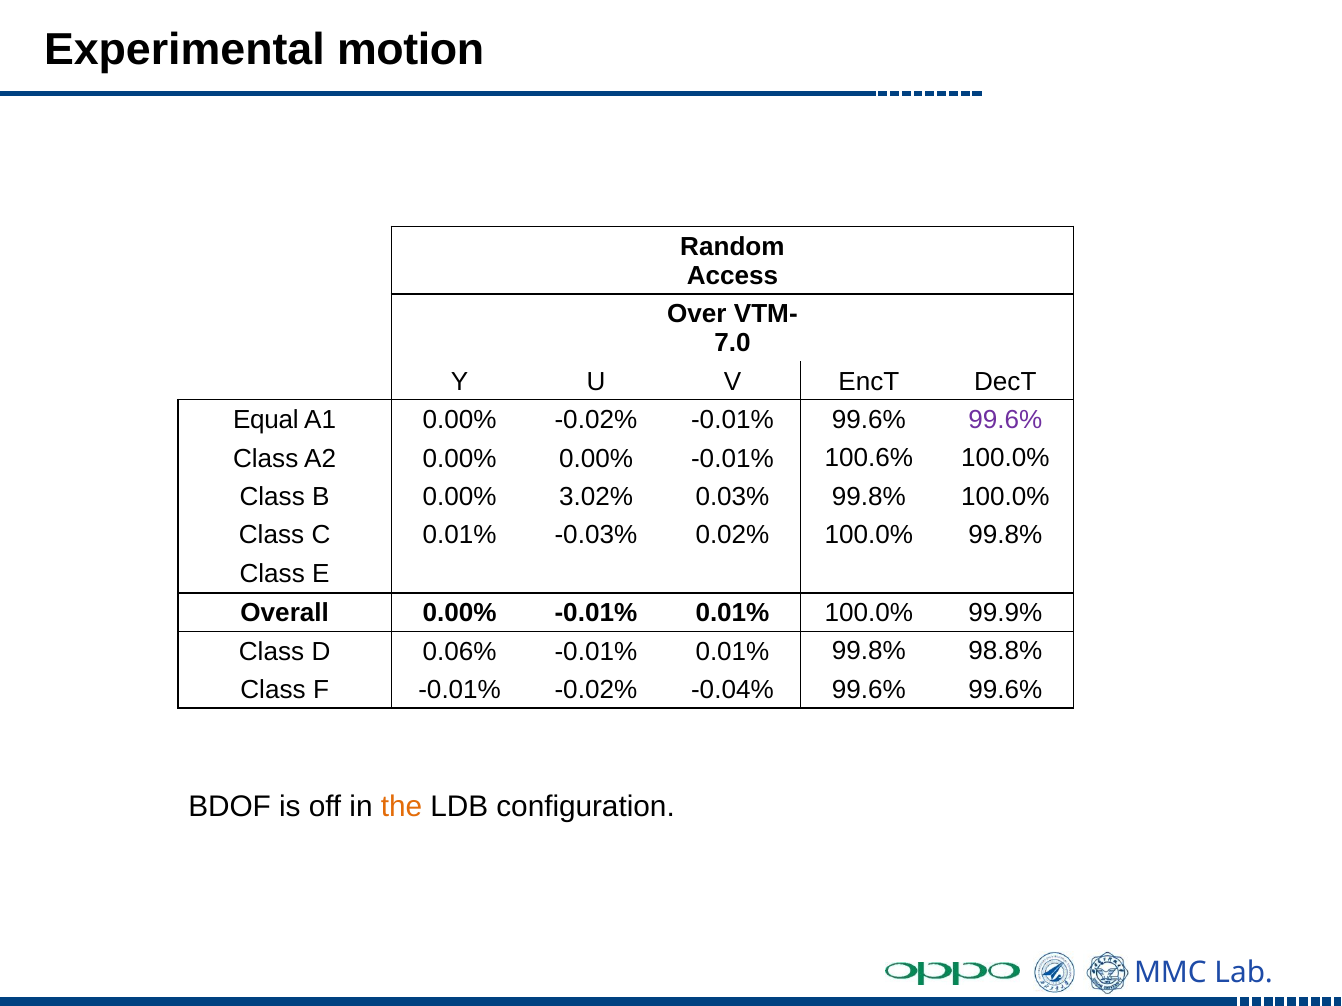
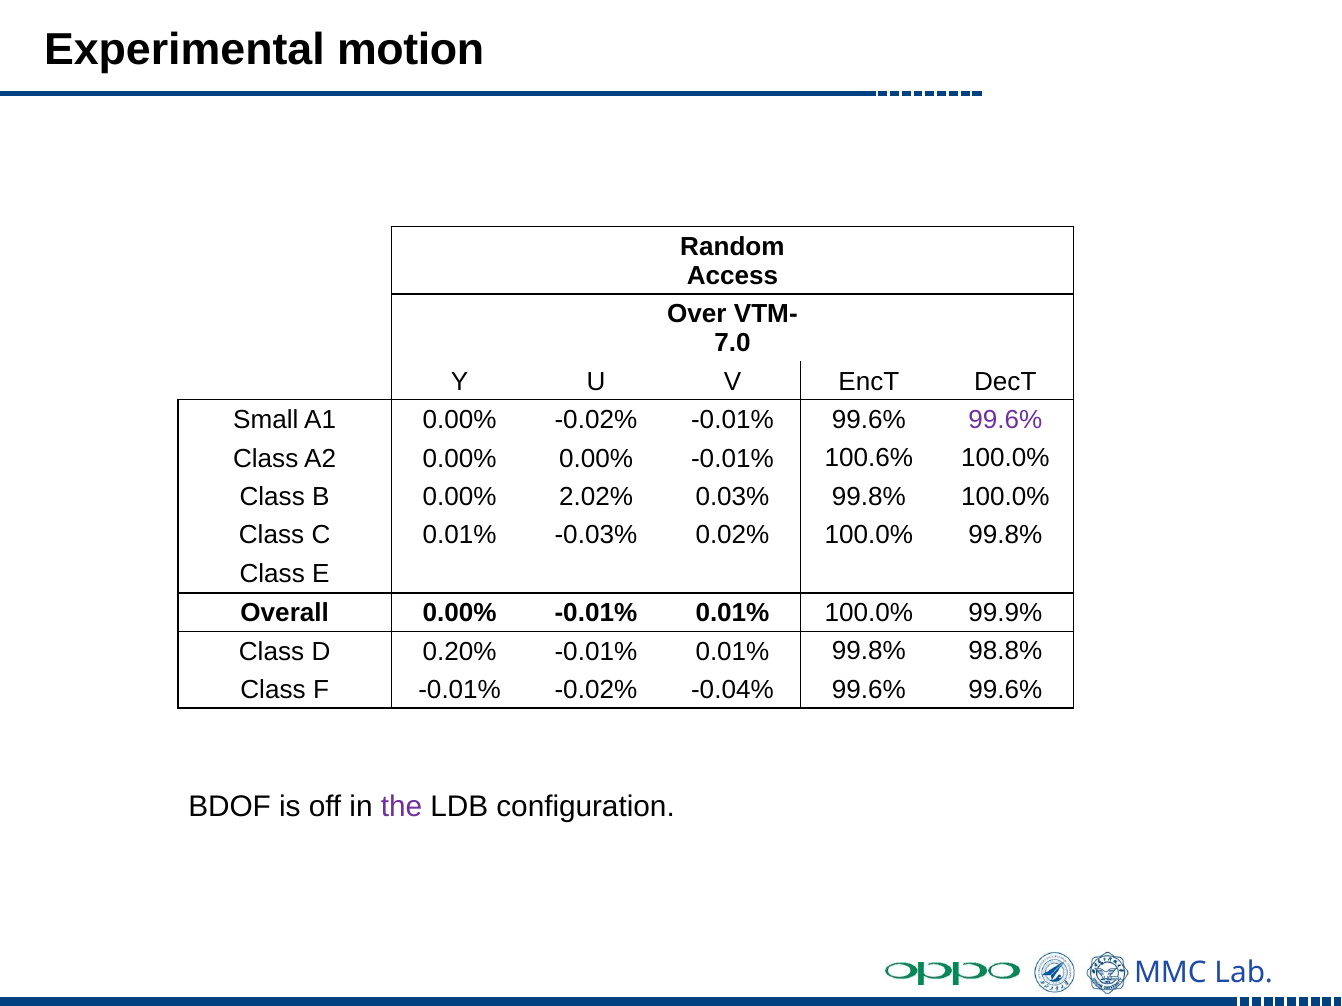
Equal: Equal -> Small
3.02%: 3.02% -> 2.02%
0.06%: 0.06% -> 0.20%
the colour: orange -> purple
